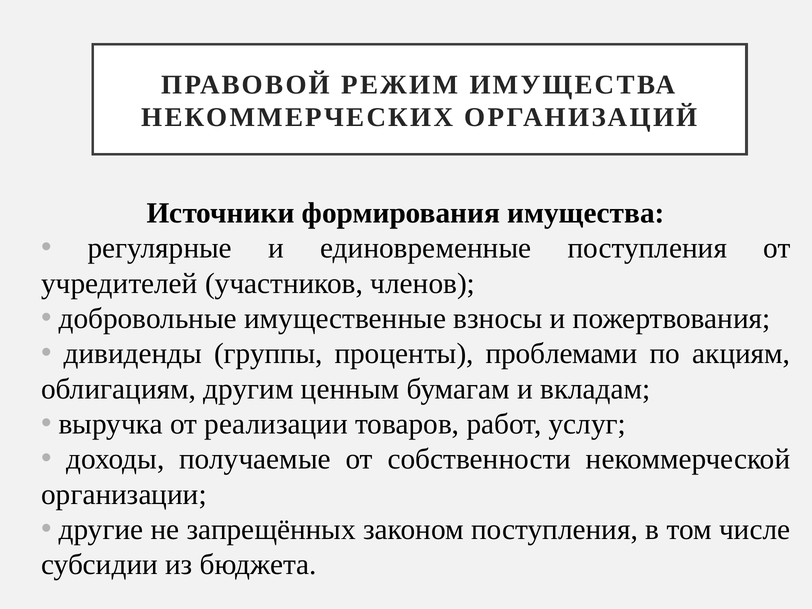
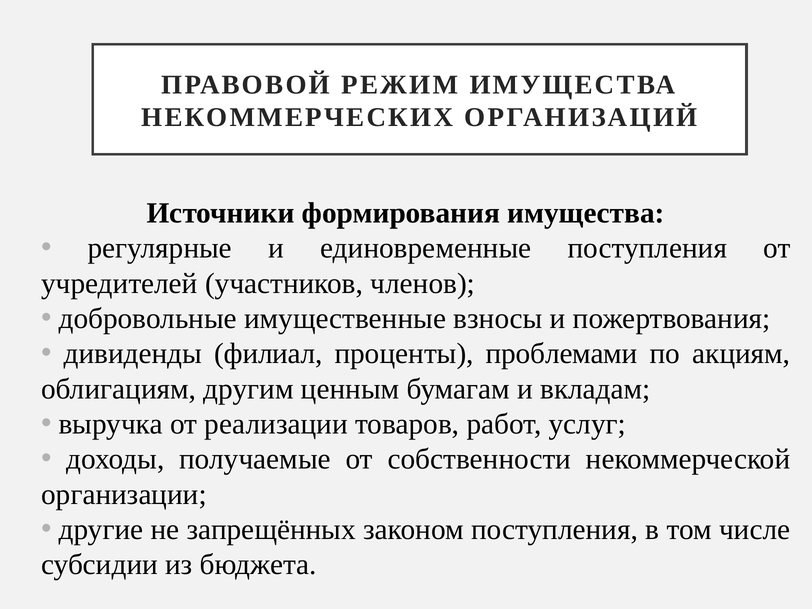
группы: группы -> филиал
